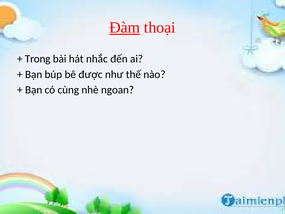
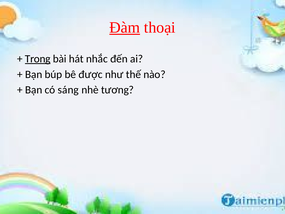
Trong underline: none -> present
cùng: cùng -> sáng
ngoan: ngoan -> tương
